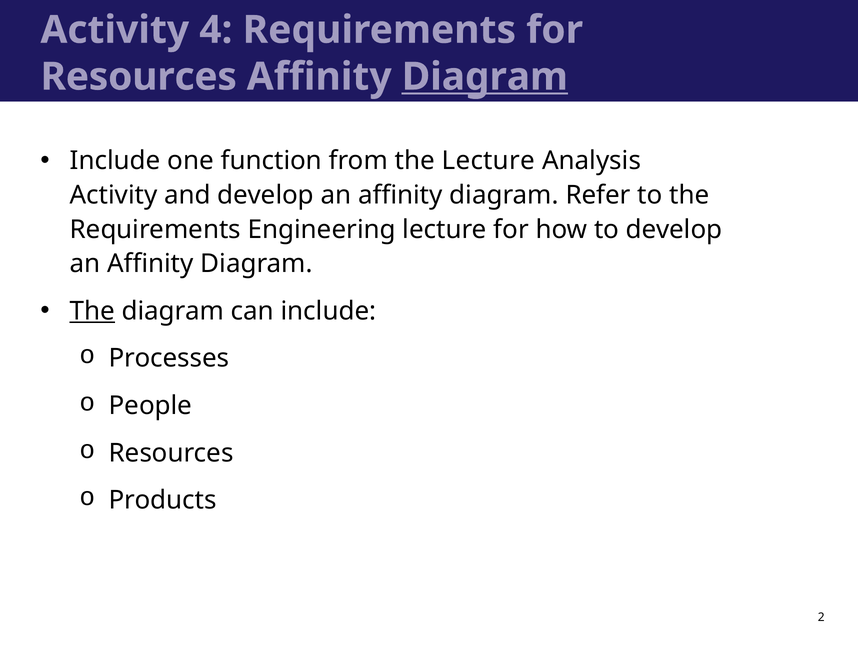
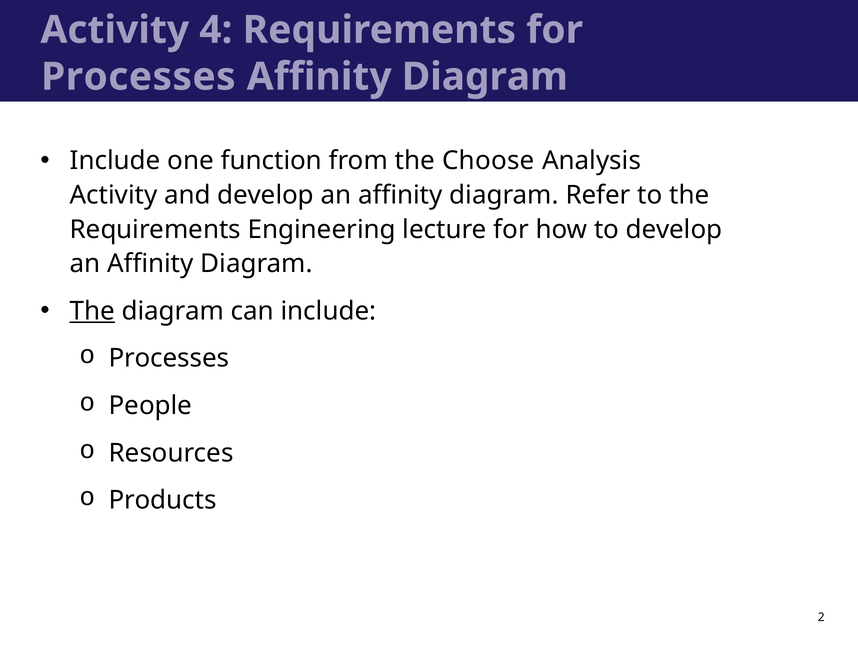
Resources at (139, 77): Resources -> Processes
Diagram at (485, 77) underline: present -> none
the Lecture: Lecture -> Choose
